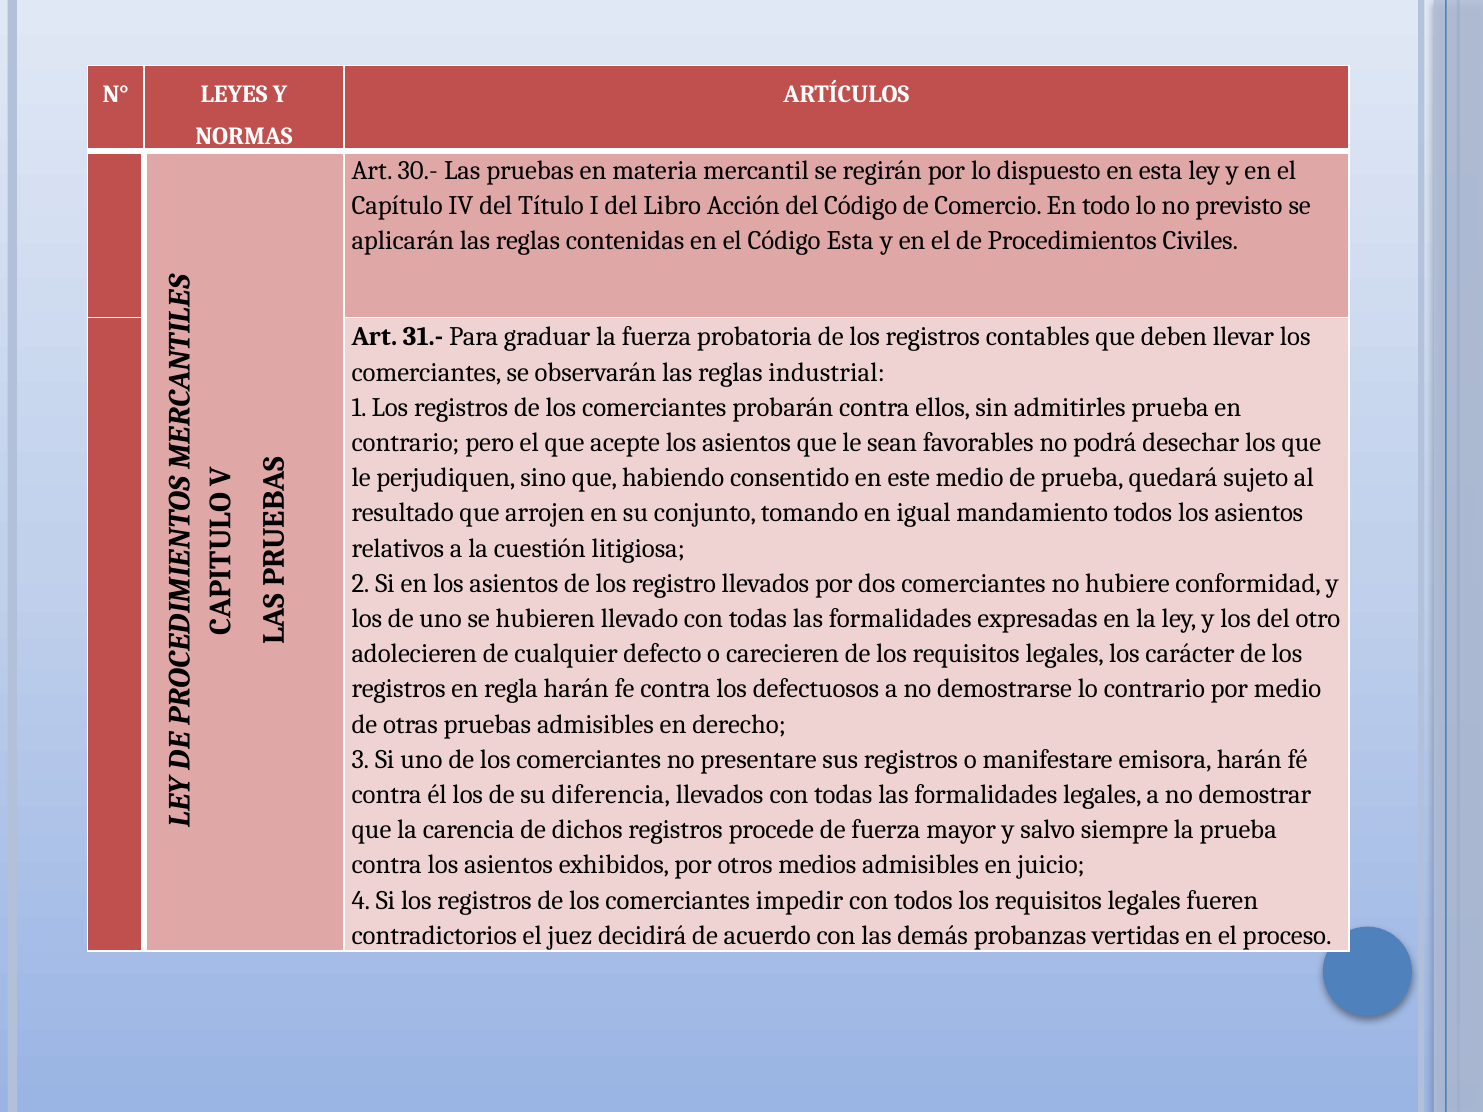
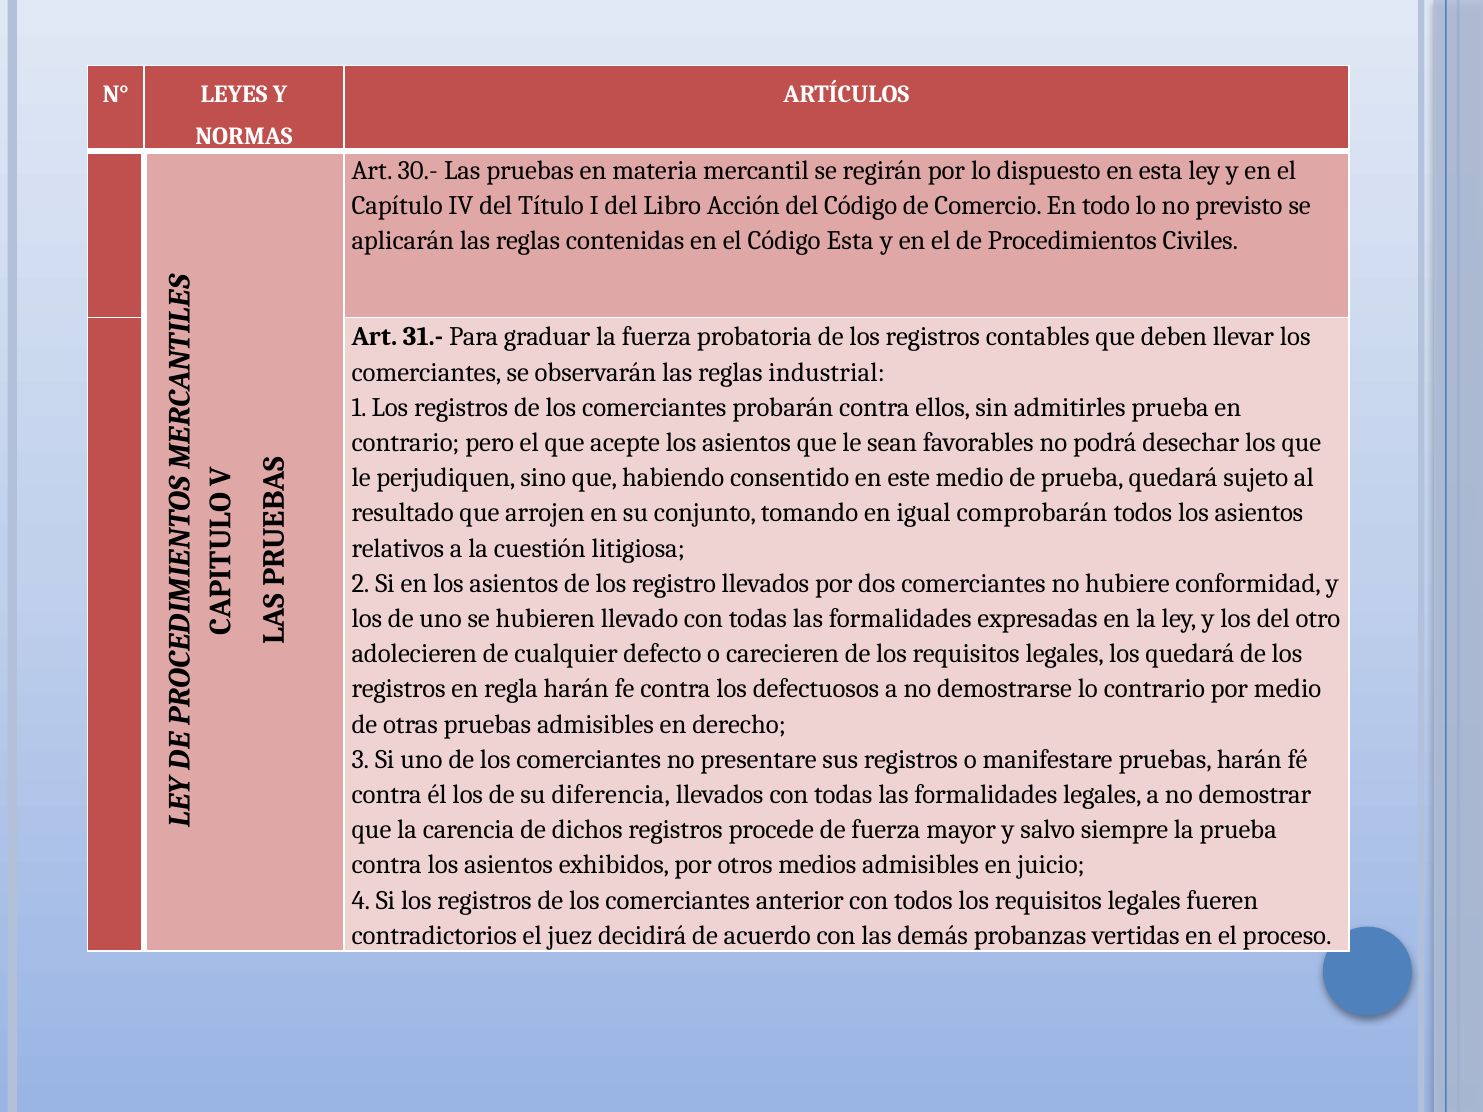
mandamiento: mandamiento -> comprobarán
los carácter: carácter -> quedará
manifestare emisora: emisora -> pruebas
impedir: impedir -> anterior
